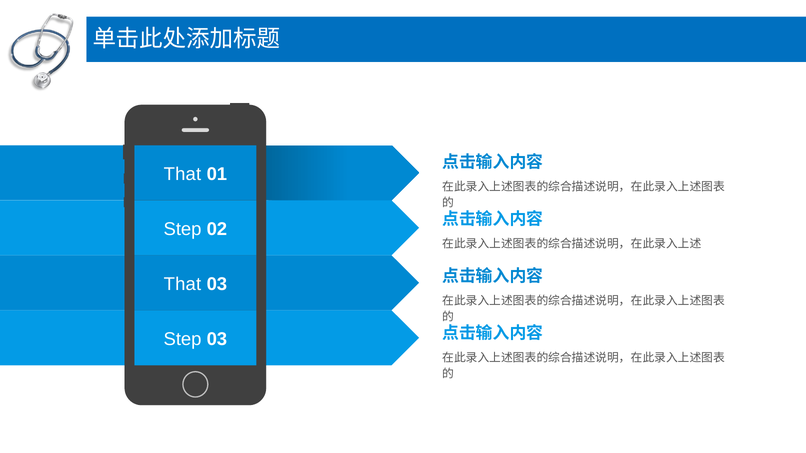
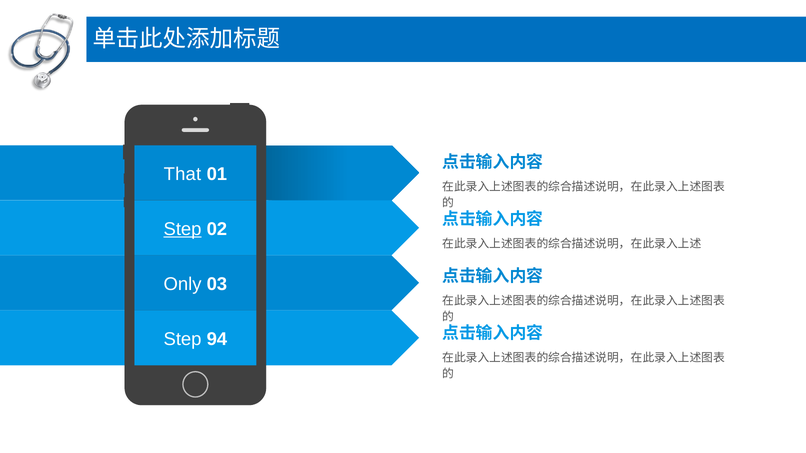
Step at (183, 229) underline: none -> present
That at (182, 284): That -> Only
Step 03: 03 -> 94
